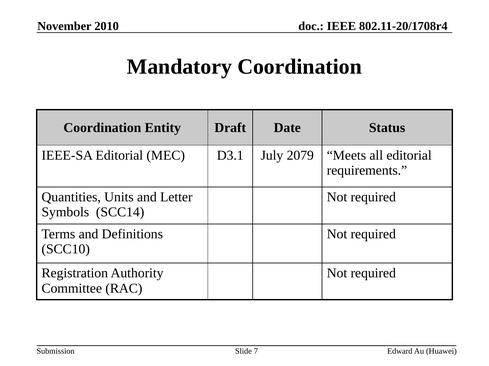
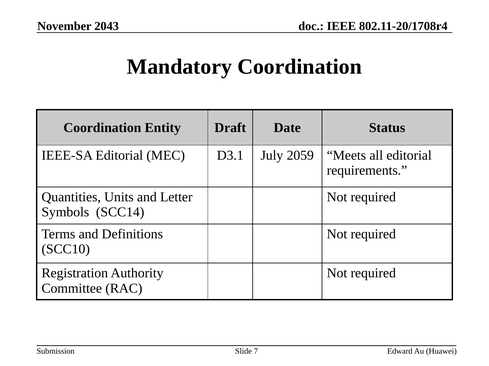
2010: 2010 -> 2043
2079: 2079 -> 2059
